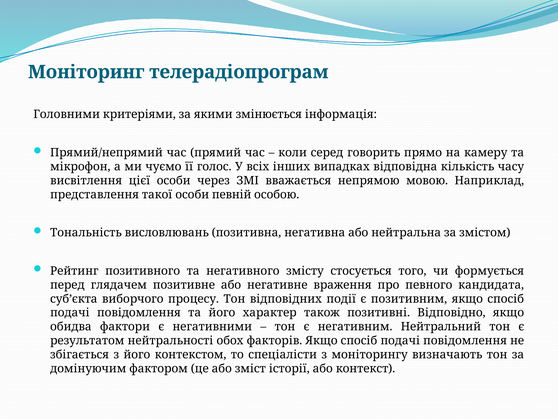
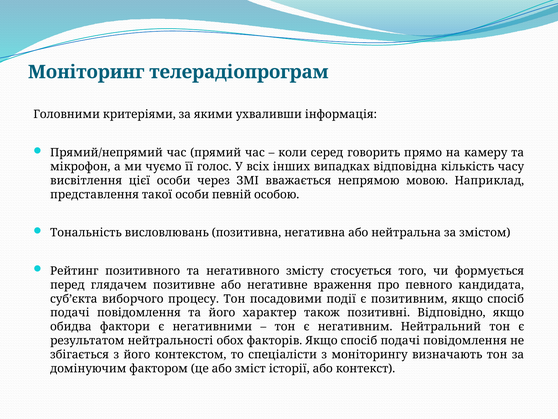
змінюється: змінюється -> ухваливши
відповідних: відповідних -> посадовими
